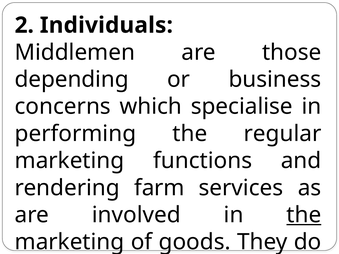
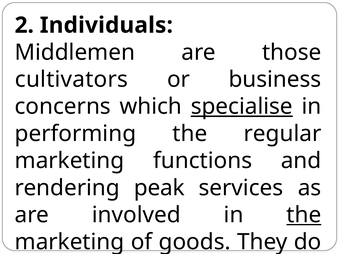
depending: depending -> cultivators
specialise underline: none -> present
farm: farm -> peak
